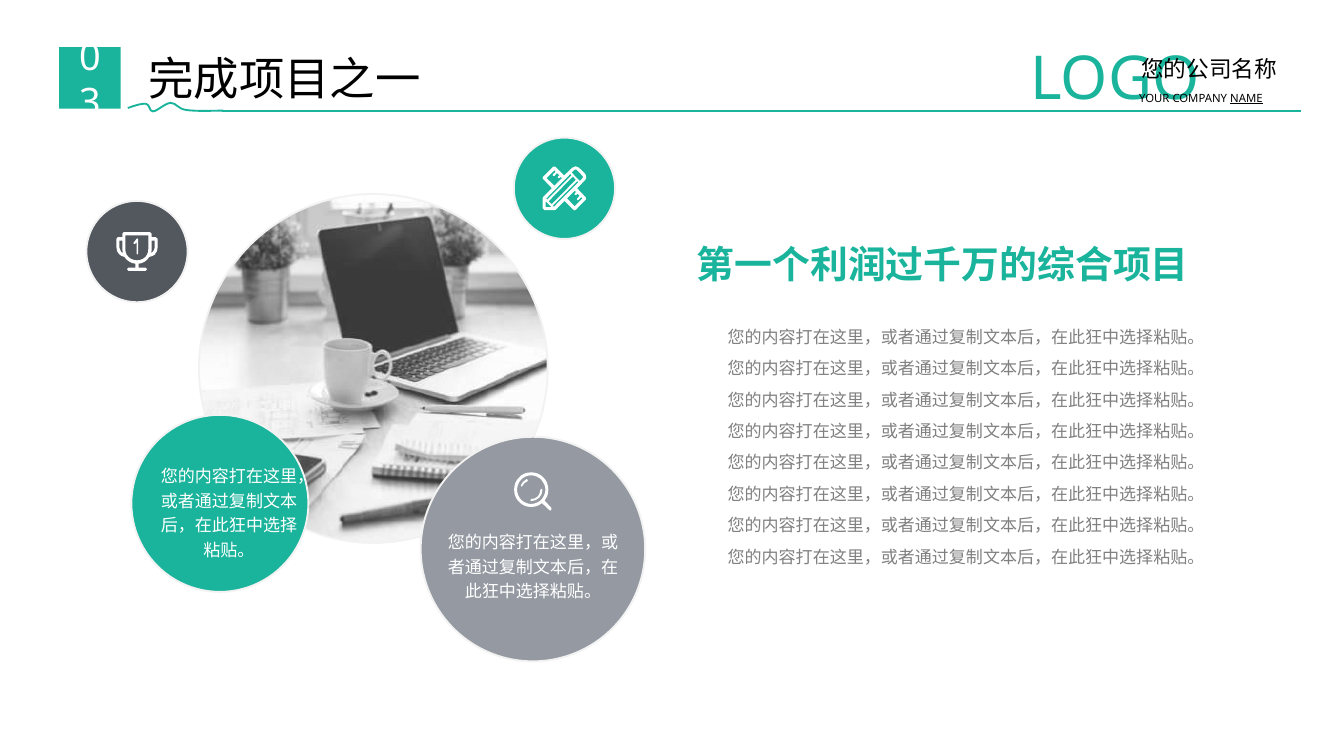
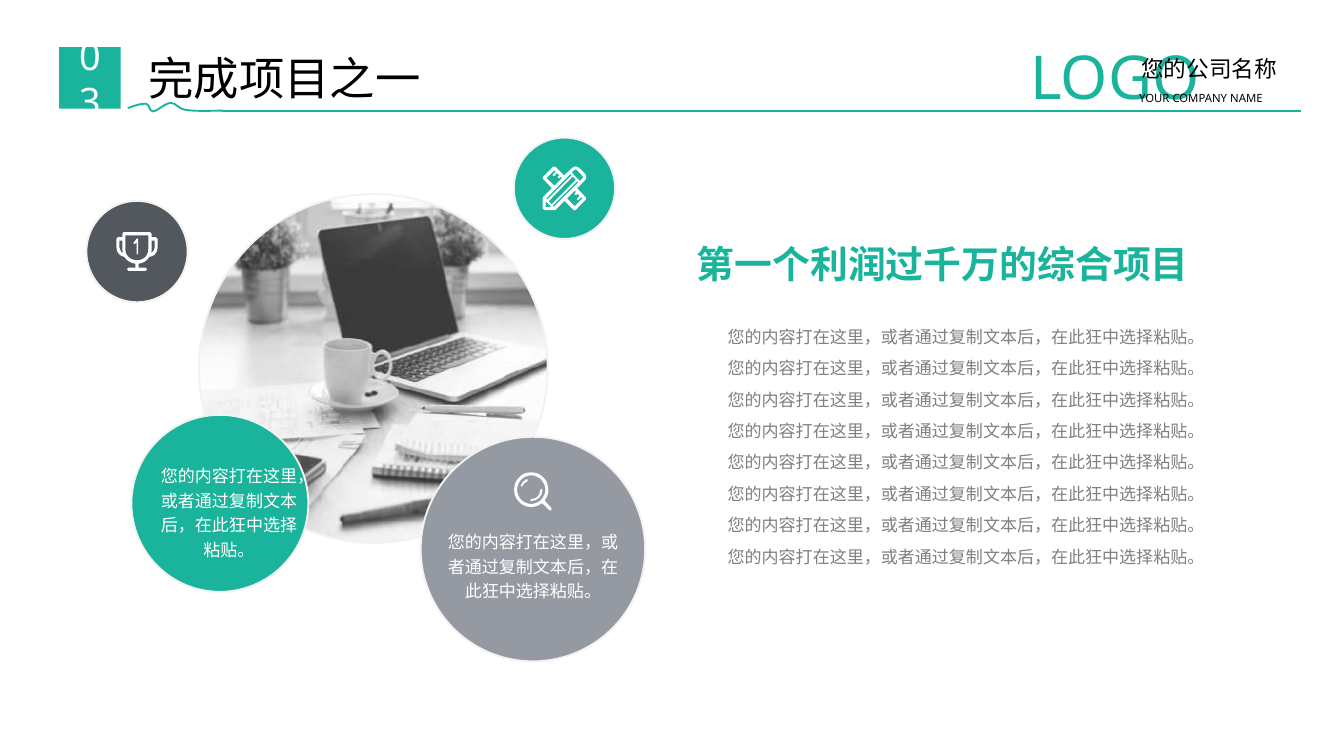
NAME underline: present -> none
